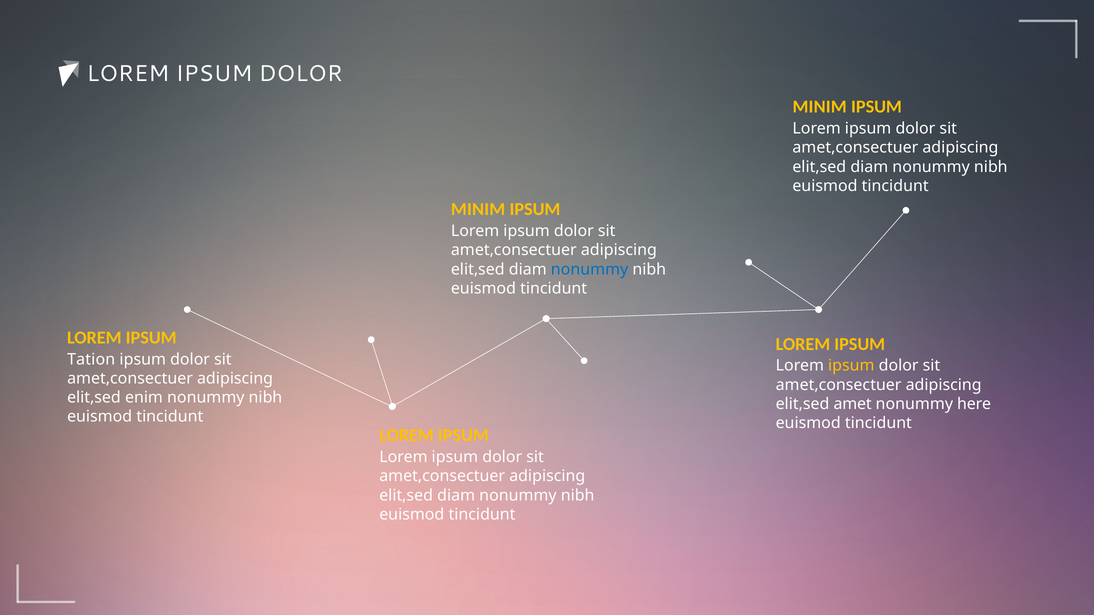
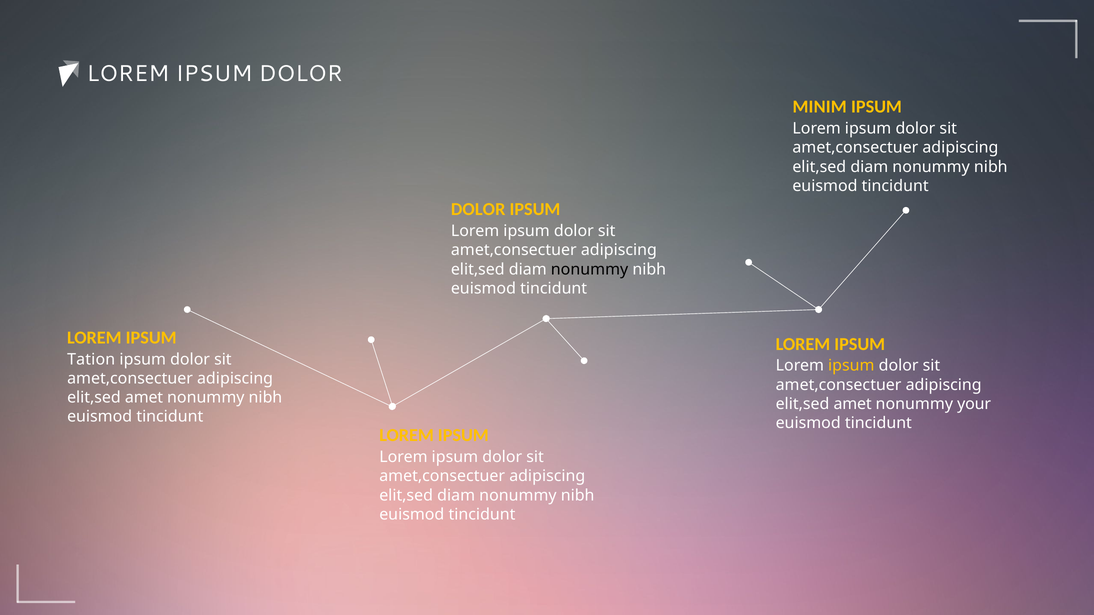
MINIM at (478, 210): MINIM -> DOLOR
nonummy at (590, 269) colour: blue -> black
enim at (144, 398): enim -> amet
here: here -> your
